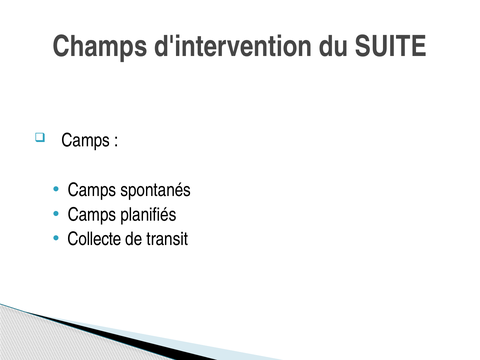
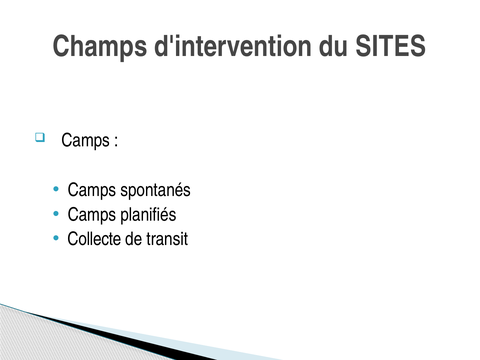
SUITE: SUITE -> SITES
